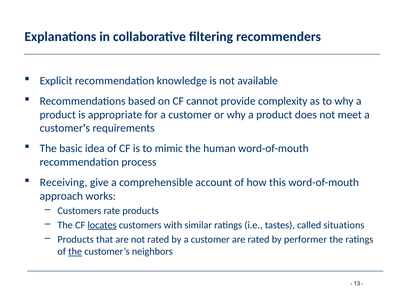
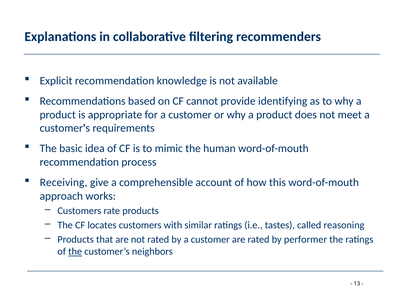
complexity: complexity -> identifying
locates underline: present -> none
situations: situations -> reasoning
